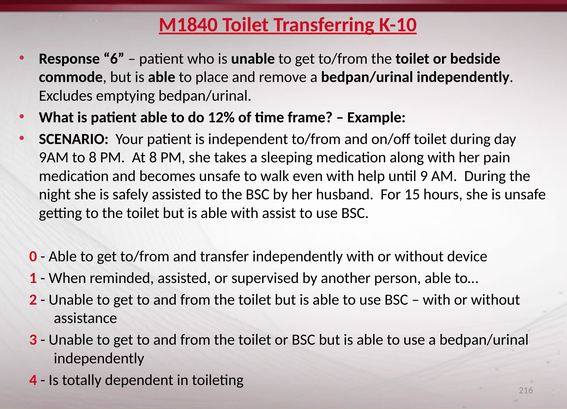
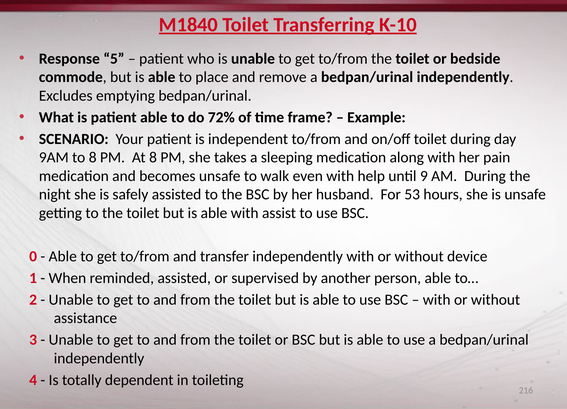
6: 6 -> 5
12%: 12% -> 72%
15: 15 -> 53
